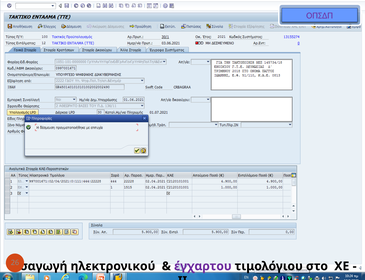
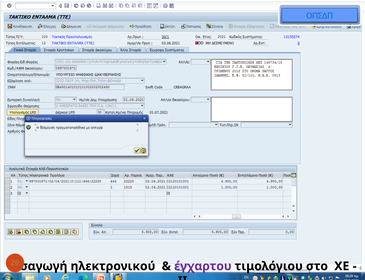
ΟΠΣΔΠ colour: purple -> blue
